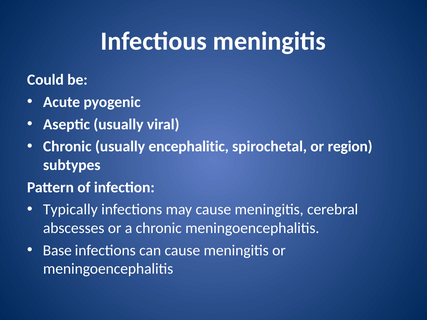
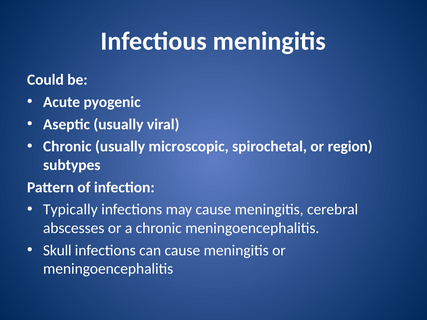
encephalitic: encephalitic -> microscopic
Base: Base -> Skull
